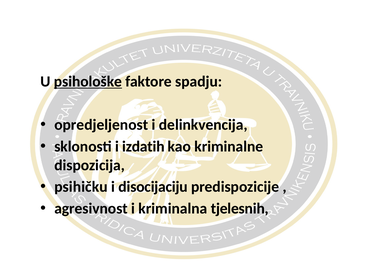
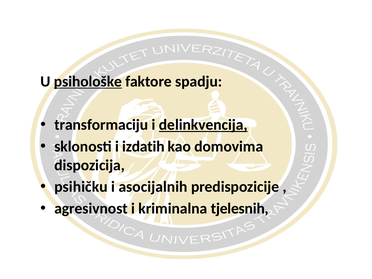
opredjeljenost: opredjeljenost -> transformaciju
delinkvencija underline: none -> present
kriminalne: kriminalne -> domovima
disocijaciju: disocijaciju -> asocijalnih
